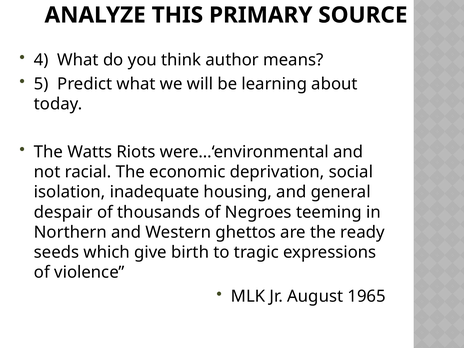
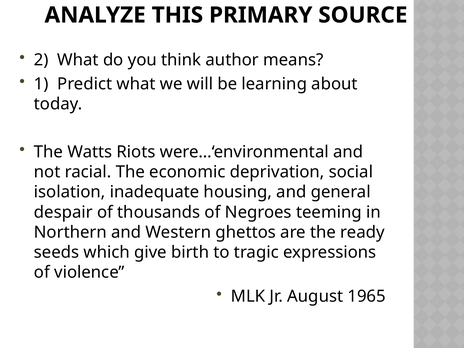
4: 4 -> 2
5: 5 -> 1
